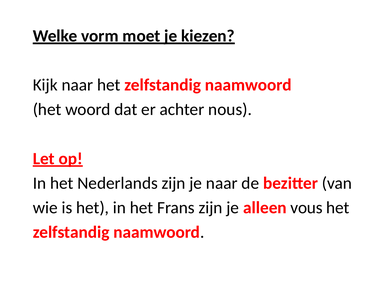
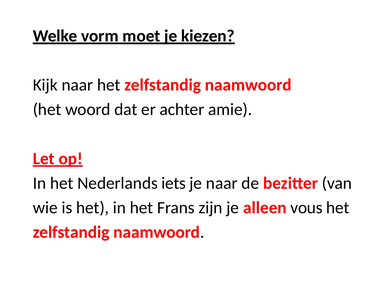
nous: nous -> amie
Nederlands zijn: zijn -> iets
